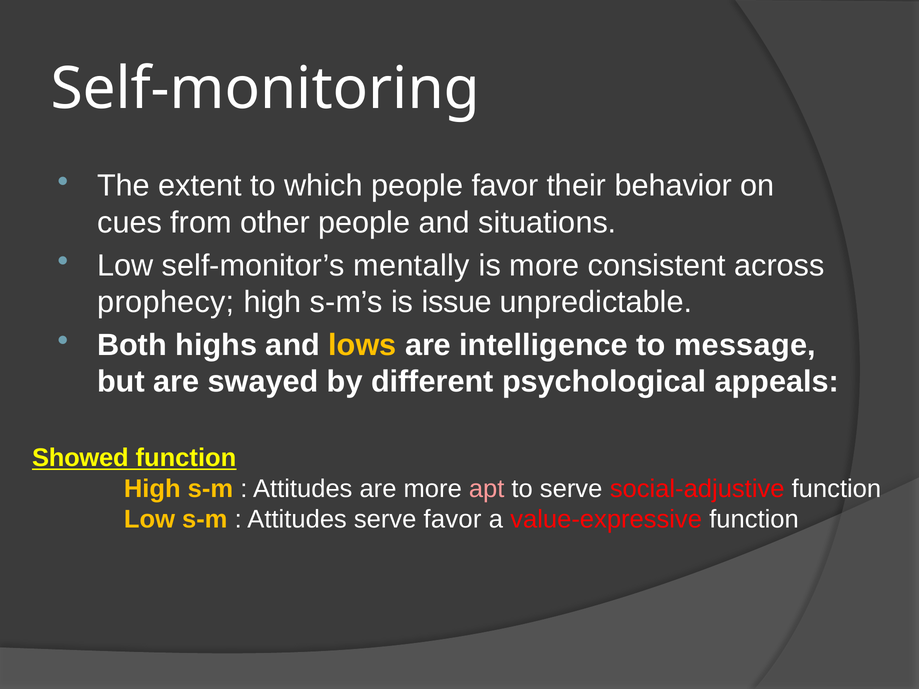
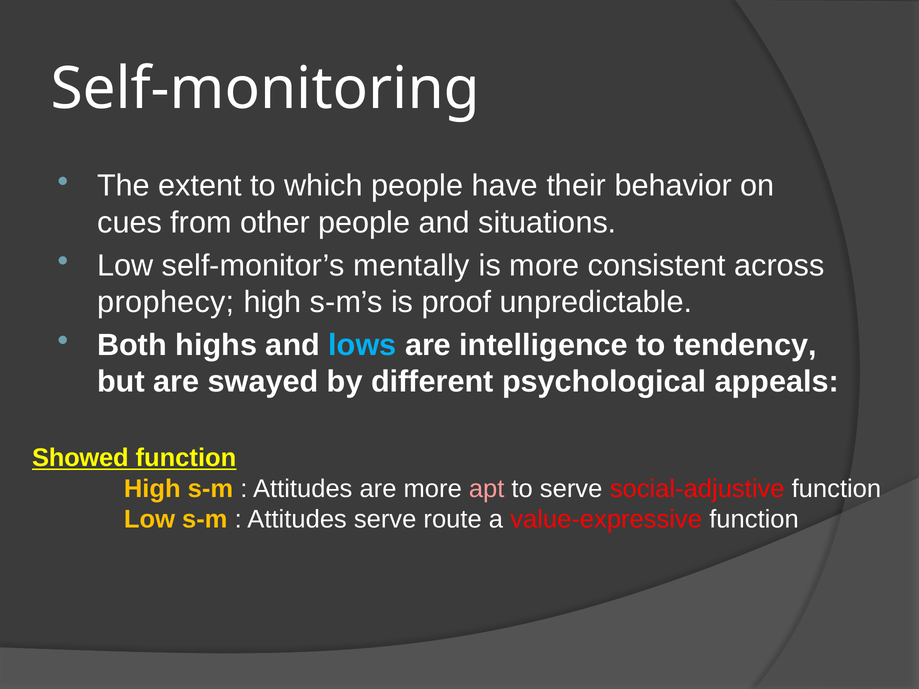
people favor: favor -> have
issue: issue -> proof
lows colour: yellow -> light blue
message: message -> tendency
serve favor: favor -> route
